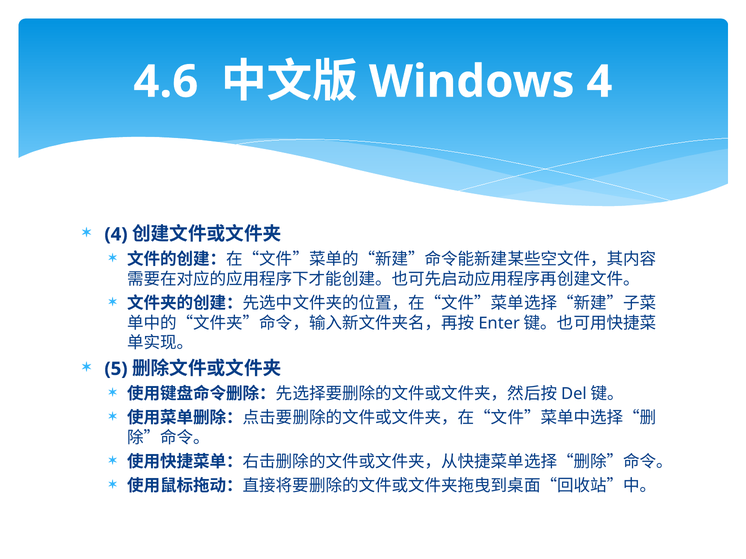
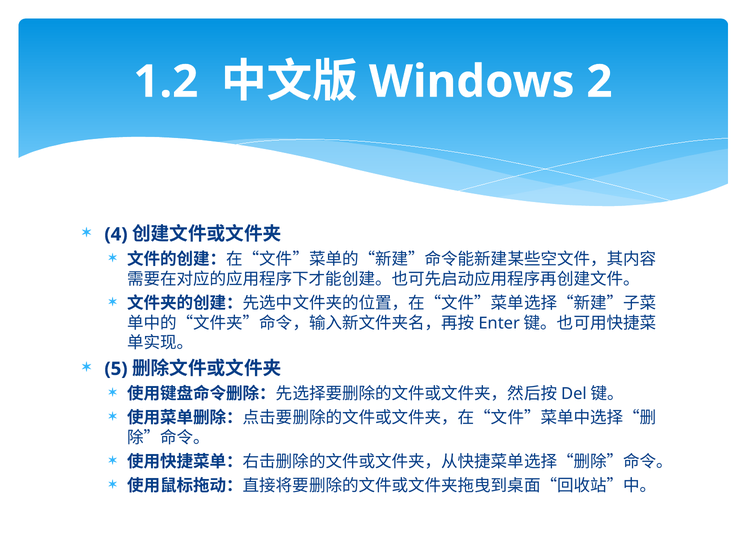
4.6: 4.6 -> 1.2
4 at (599, 82): 4 -> 2
